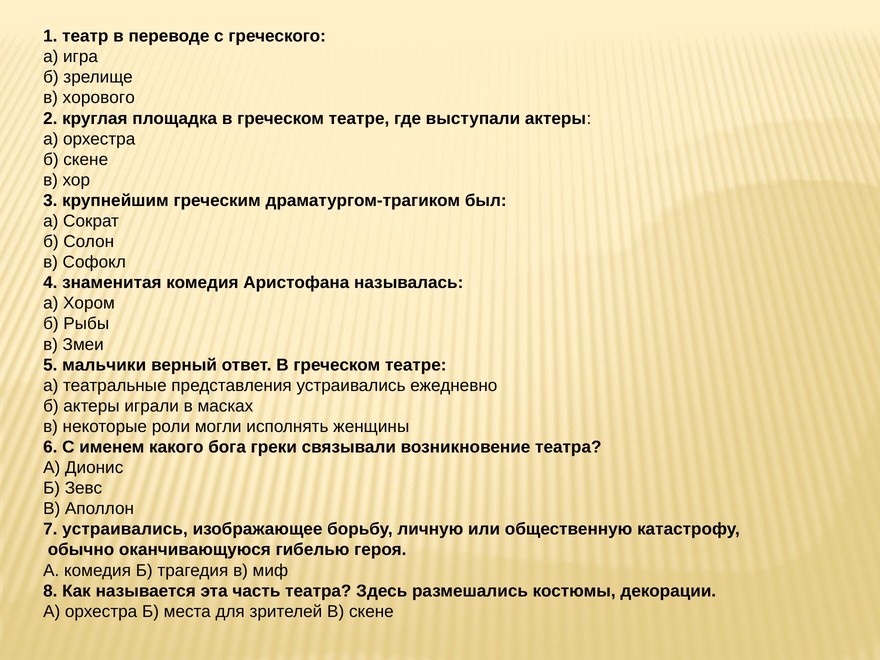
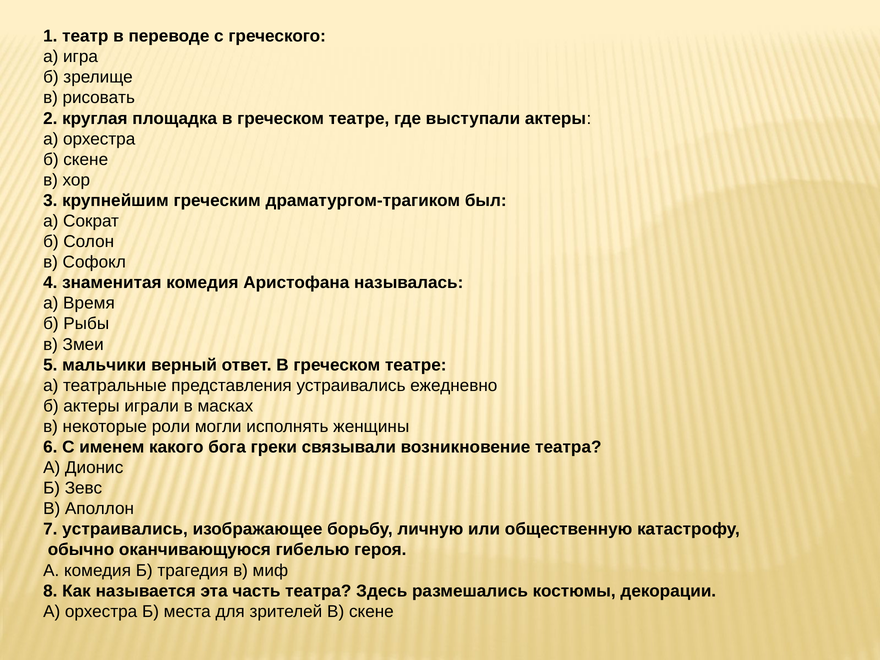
хорового: хорового -> рисовать
Хором: Хором -> Время
